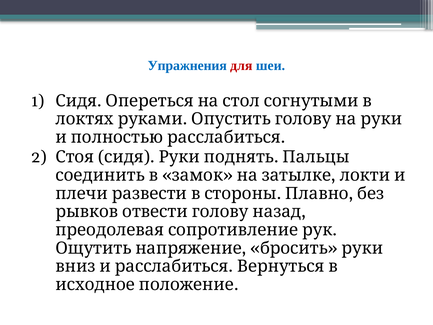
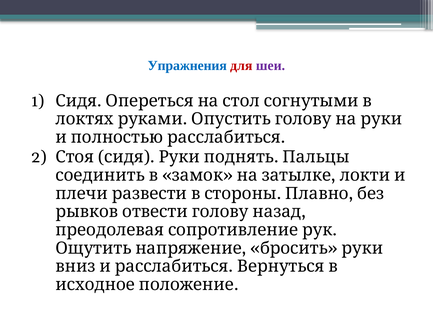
шеи colour: blue -> purple
